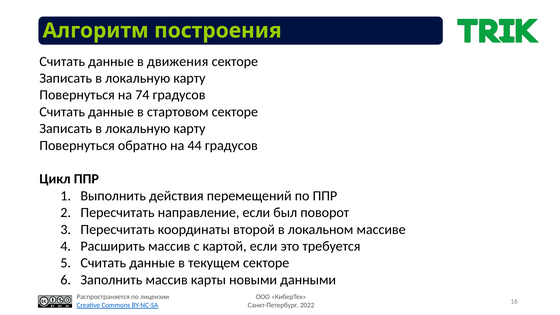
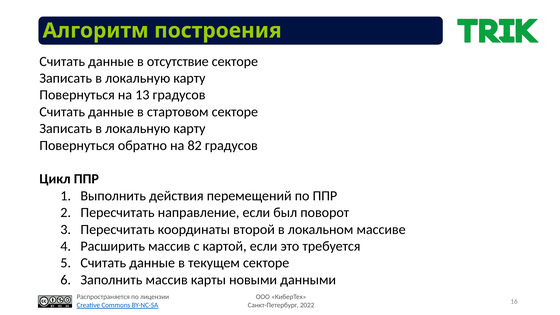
движения: движения -> отсутствие
74: 74 -> 13
44: 44 -> 82
